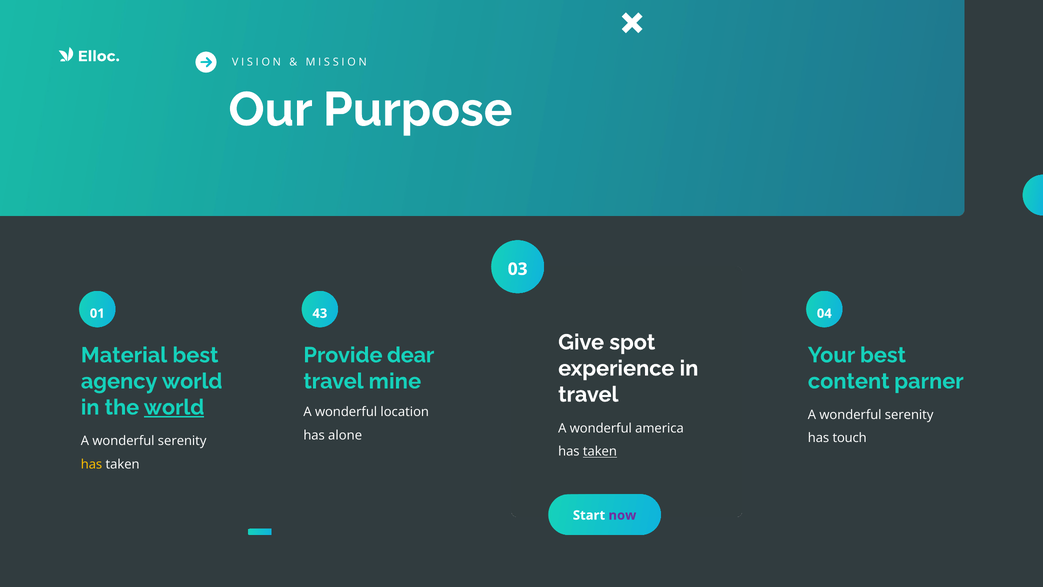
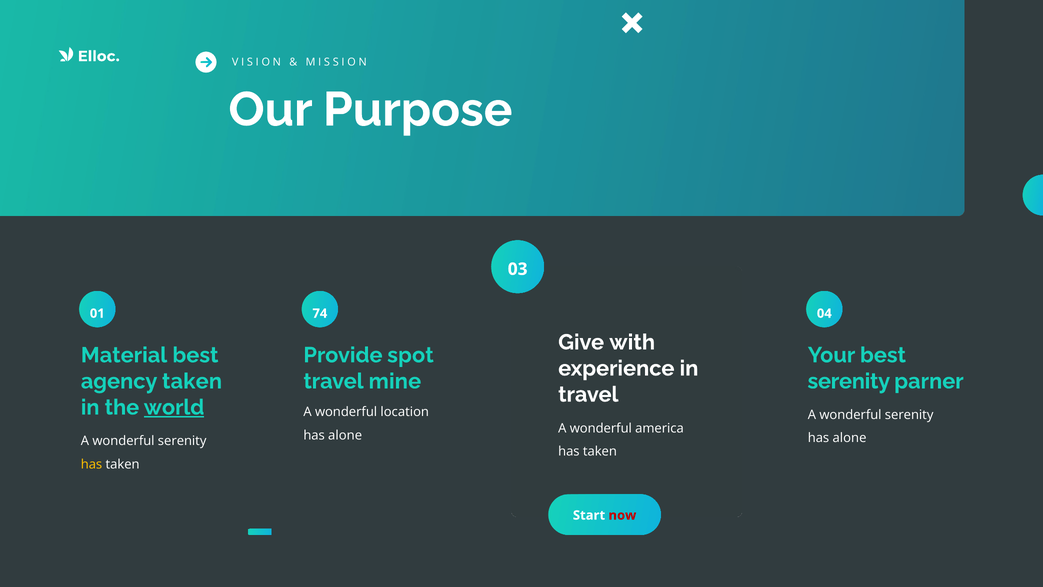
43: 43 -> 74
spot: spot -> with
dear: dear -> spot
agency world: world -> taken
content at (849, 381): content -> serenity
touch at (850, 438): touch -> alone
taken at (600, 451) underline: present -> none
now colour: purple -> red
